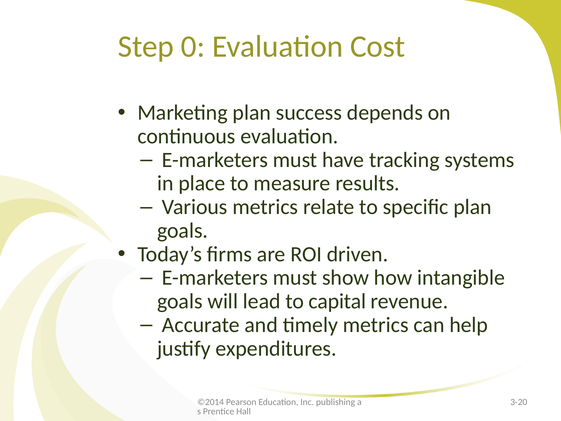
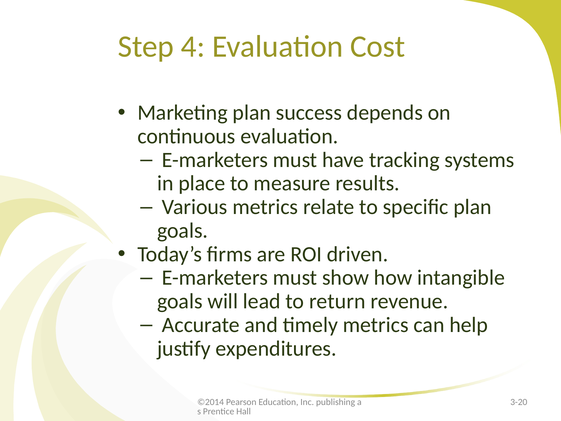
0: 0 -> 4
capital: capital -> return
